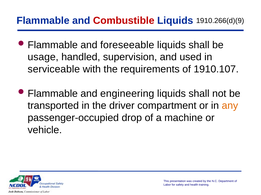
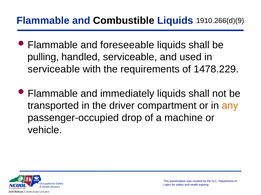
Combustible colour: red -> black
usage: usage -> pulling
handled supervision: supervision -> serviceable
1910.107: 1910.107 -> 1478.229
engineering: engineering -> immediately
